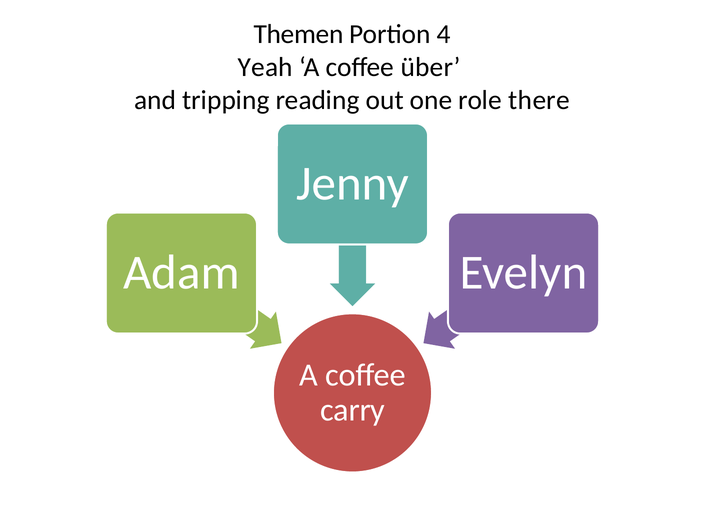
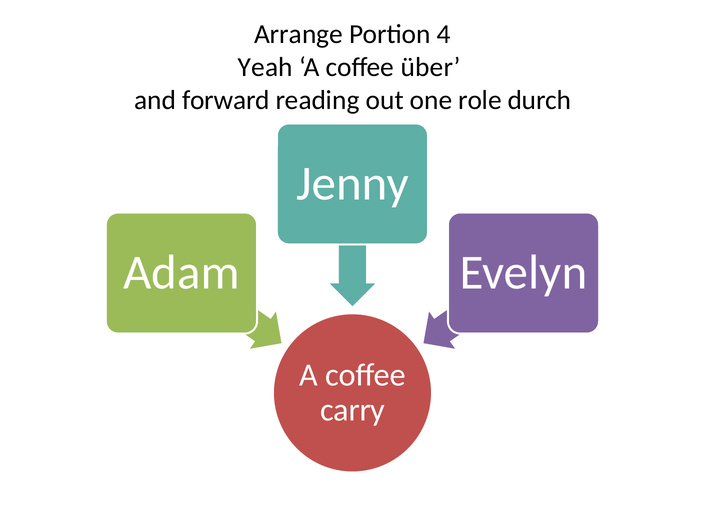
Themen: Themen -> Arrange
tripping: tripping -> forward
there: there -> durch
